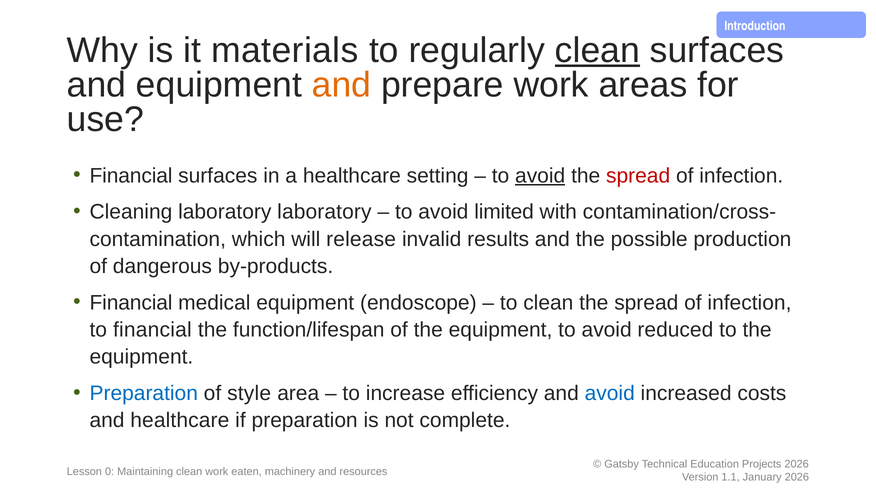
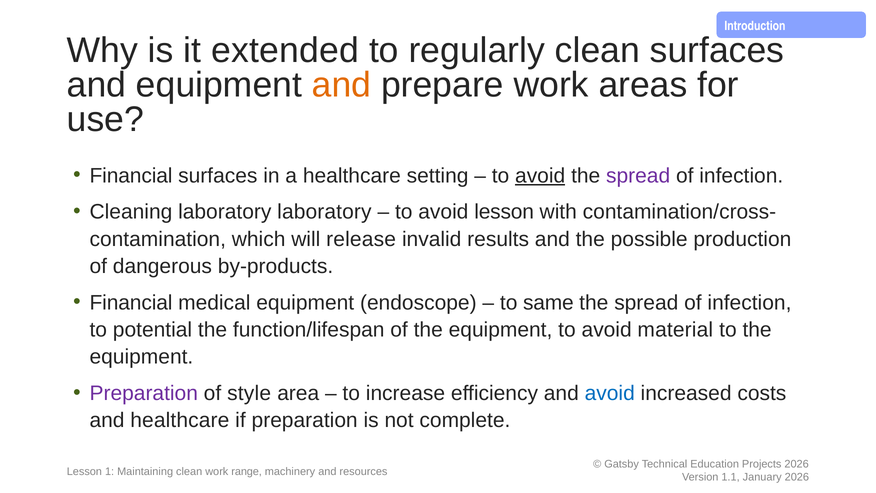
materials: materials -> extended
clean at (597, 50) underline: present -> none
spread at (638, 176) colour: red -> purple
avoid limited: limited -> lesson
to clean: clean -> same
to financial: financial -> potential
reduced: reduced -> material
Preparation at (144, 393) colour: blue -> purple
0: 0 -> 1
eaten: eaten -> range
